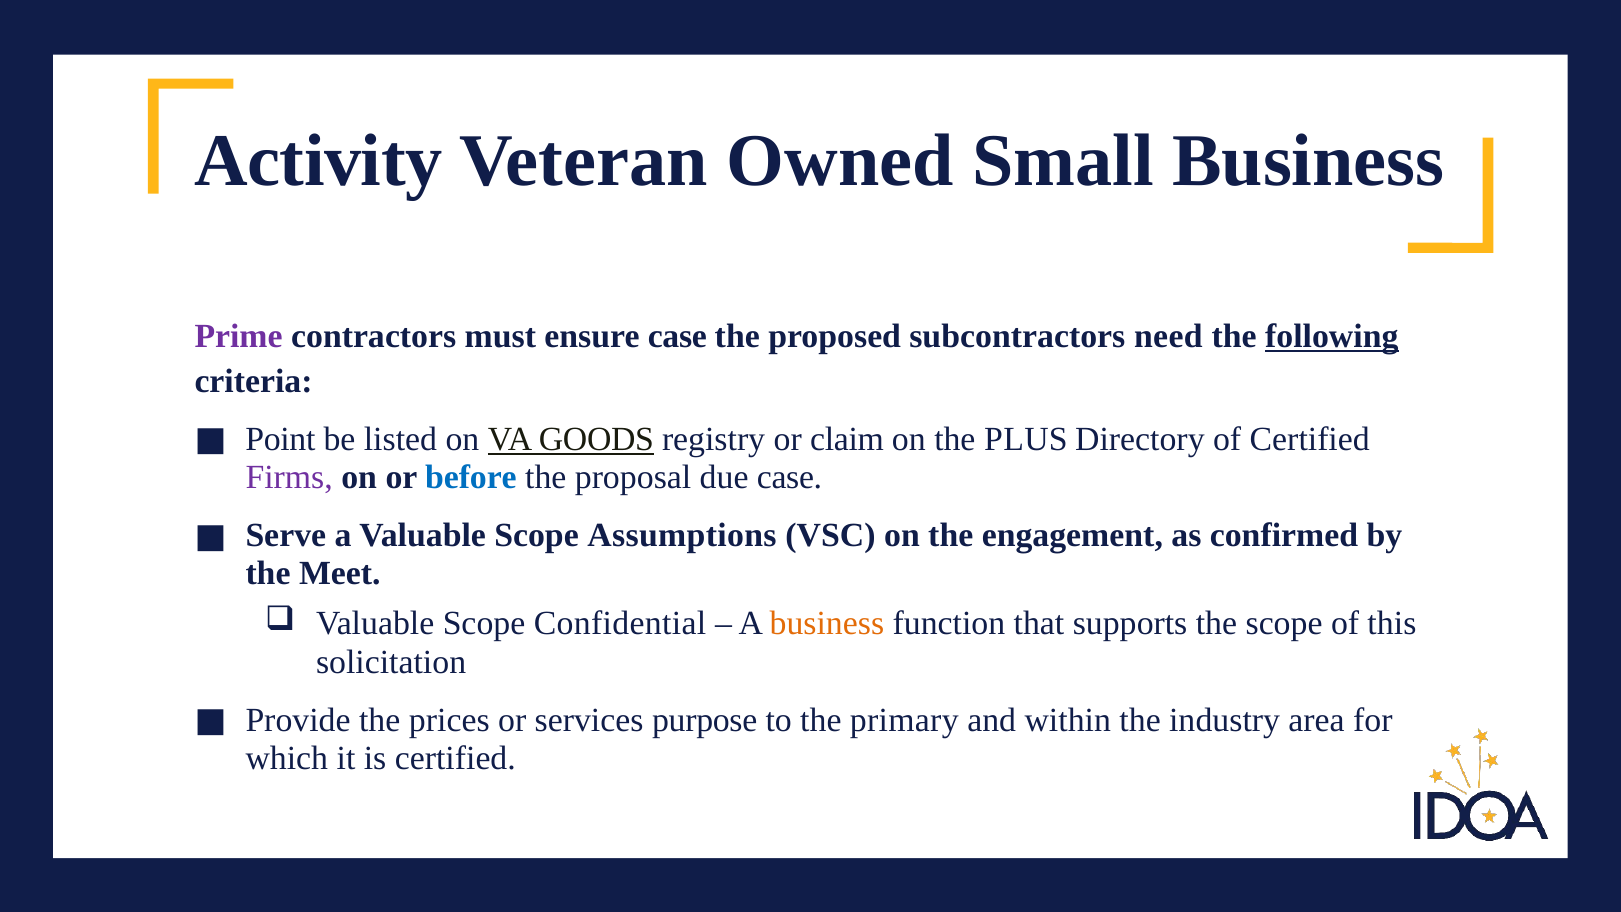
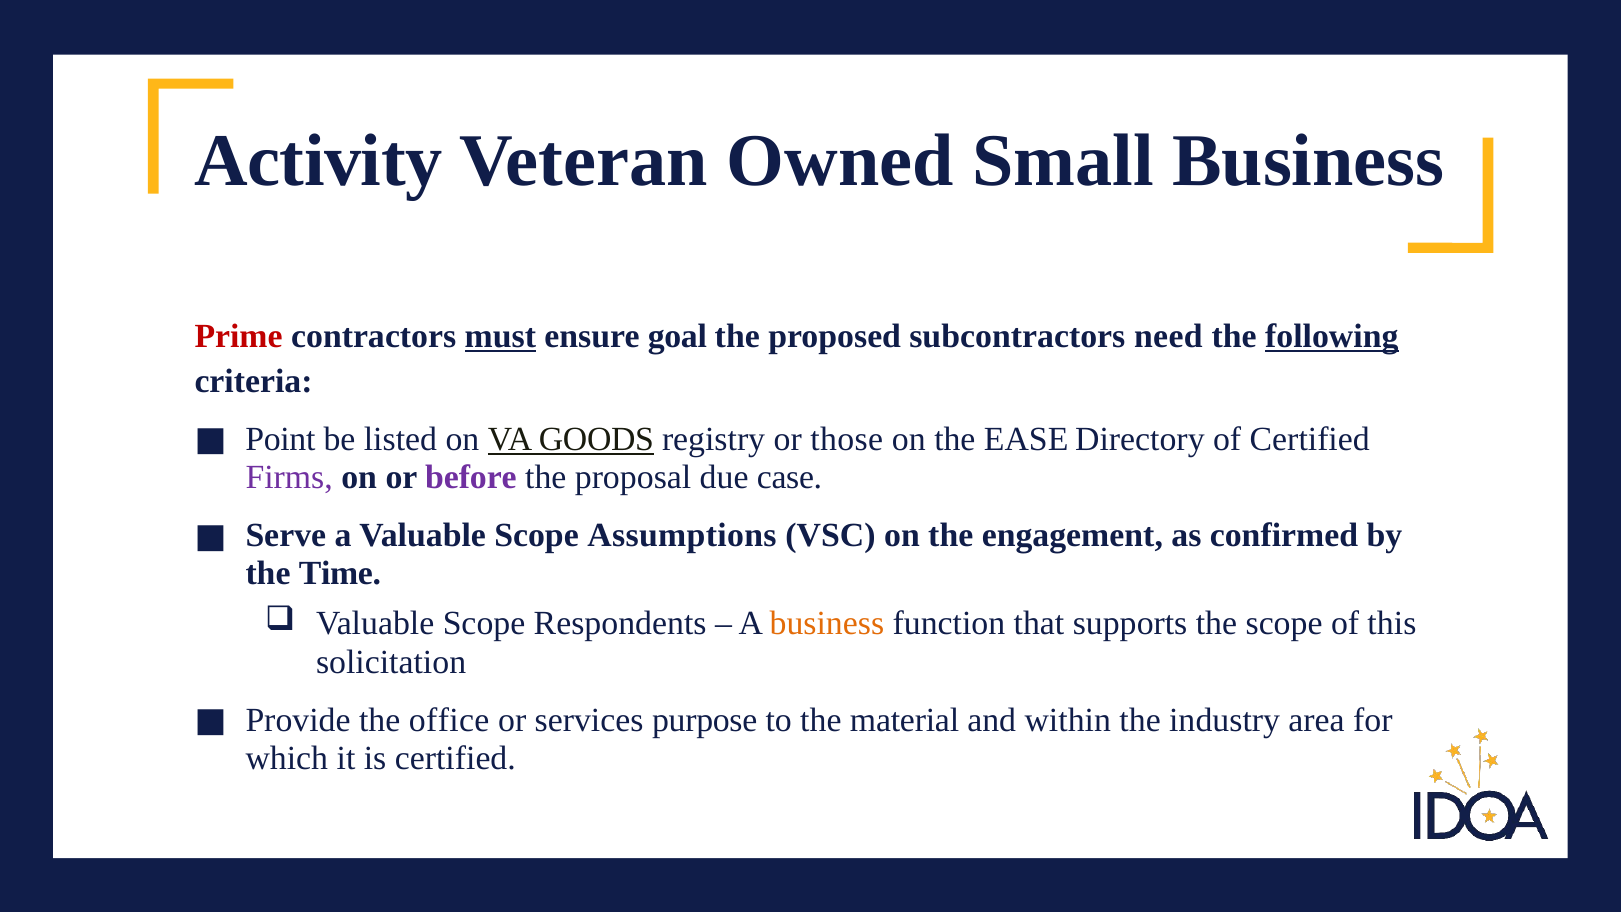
Prime colour: purple -> red
must underline: none -> present
ensure case: case -> goal
claim: claim -> those
PLUS: PLUS -> EASE
before colour: blue -> purple
Meet: Meet -> Time
Confidential: Confidential -> Respondents
prices: prices -> office
primary: primary -> material
